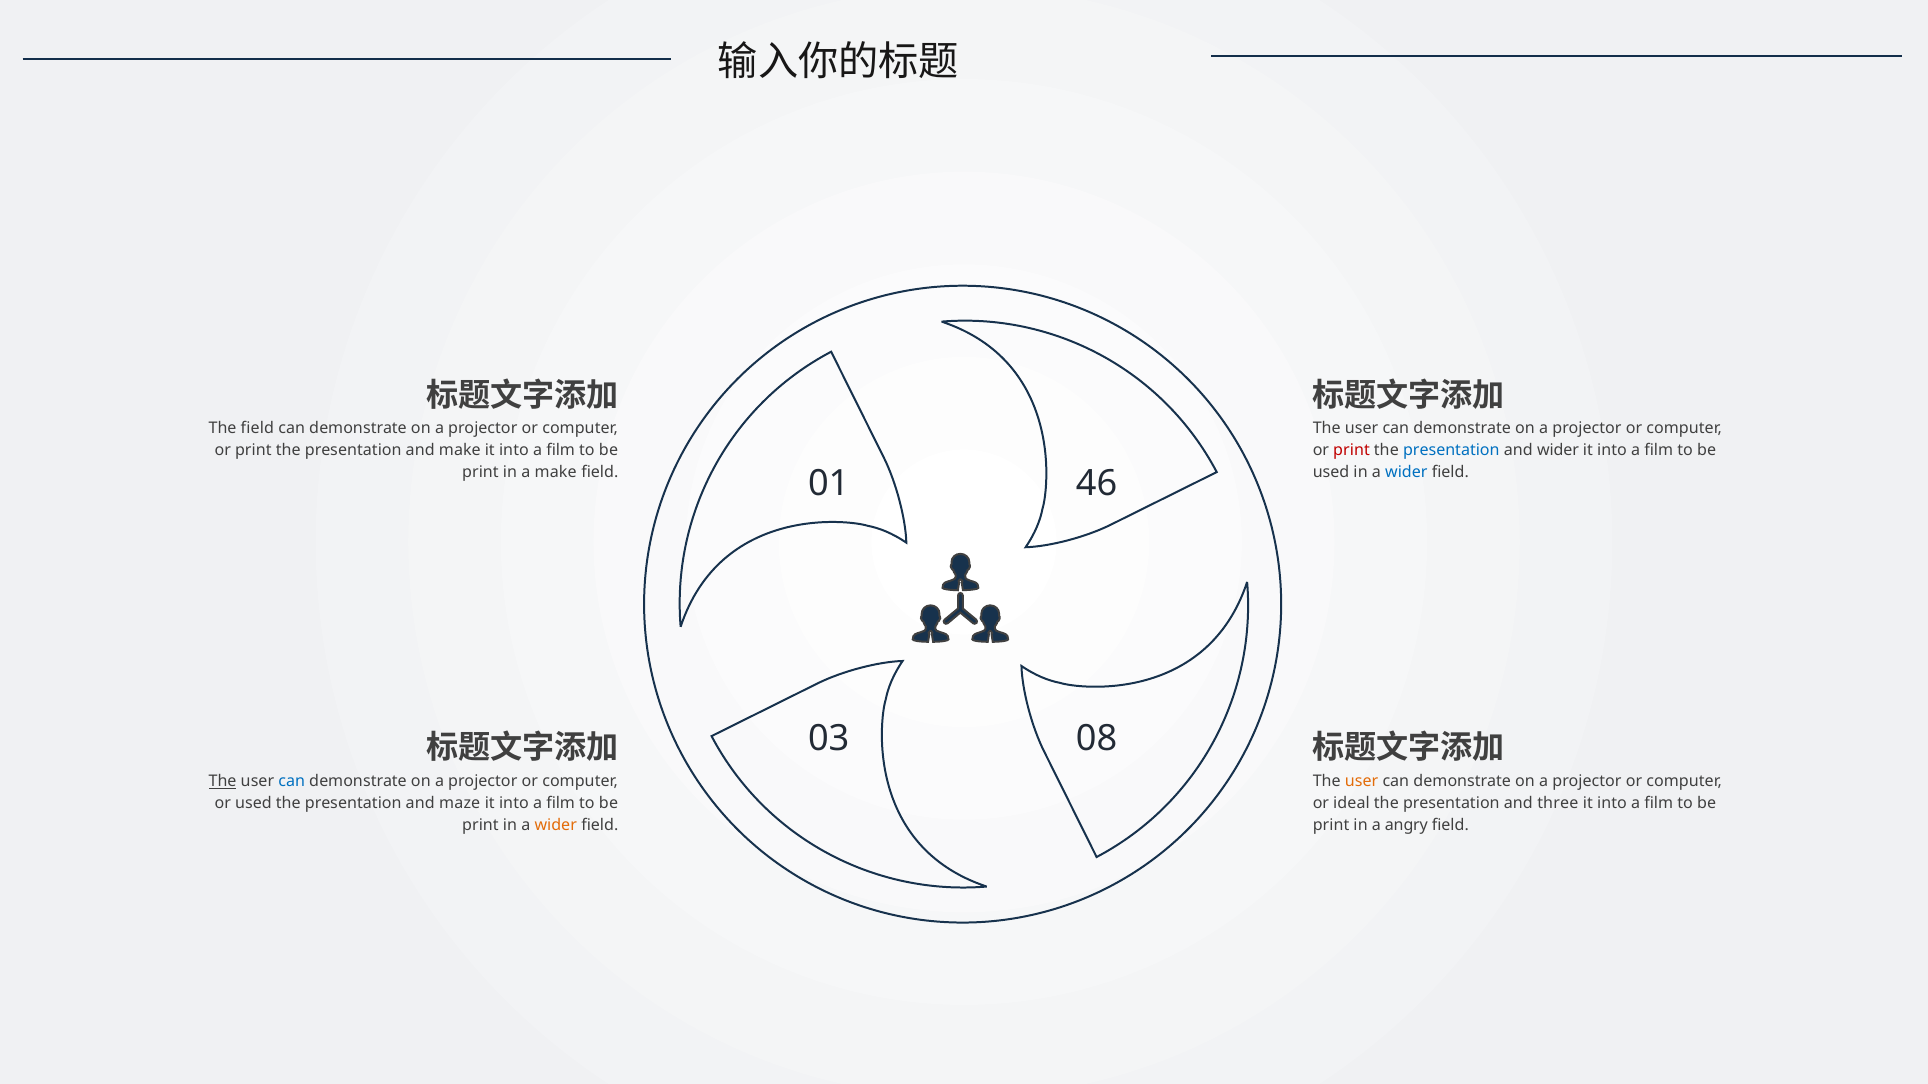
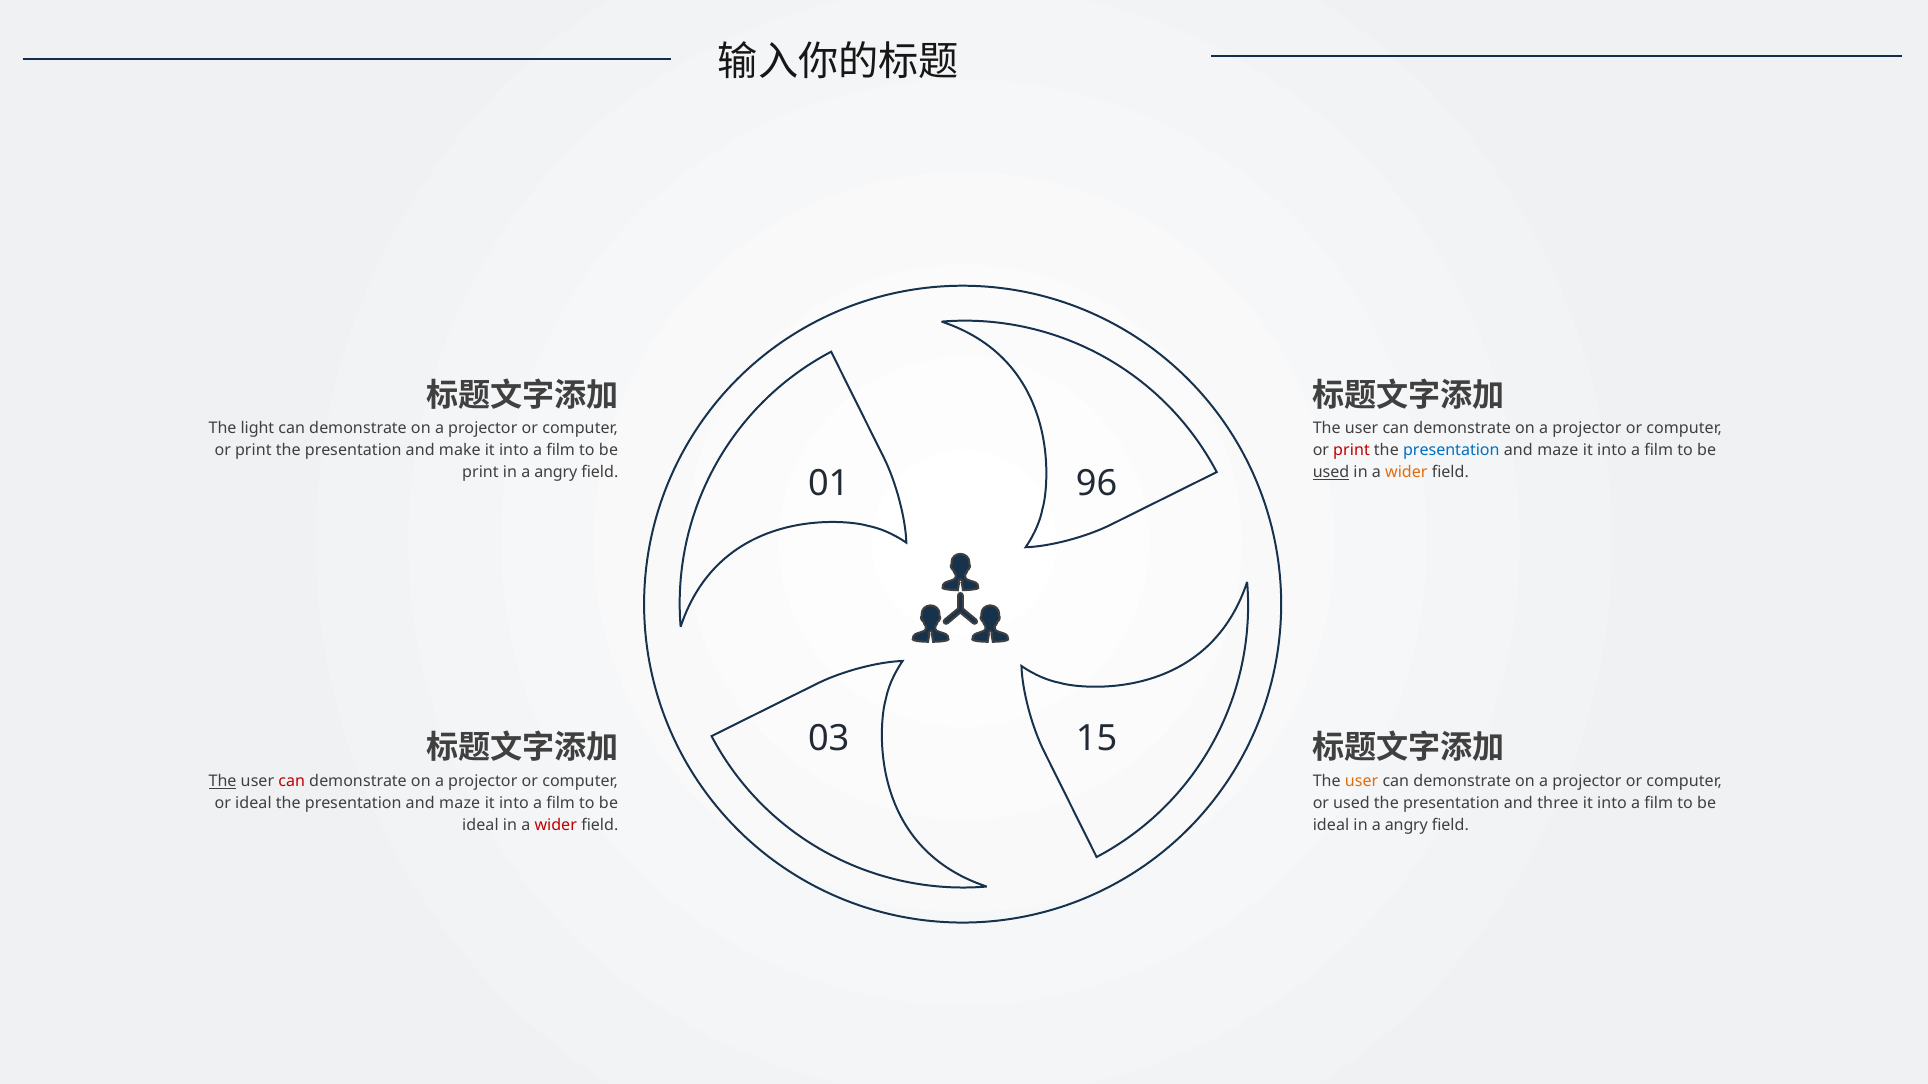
The field: field -> light
wider at (1558, 451): wider -> maze
make at (556, 473): make -> angry
used at (1331, 473) underline: none -> present
wider at (1406, 473) colour: blue -> orange
46: 46 -> 96
08: 08 -> 15
can at (292, 782) colour: blue -> red
or used: used -> ideal
or ideal: ideal -> used
print at (480, 826): print -> ideal
wider at (556, 826) colour: orange -> red
print at (1331, 826): print -> ideal
